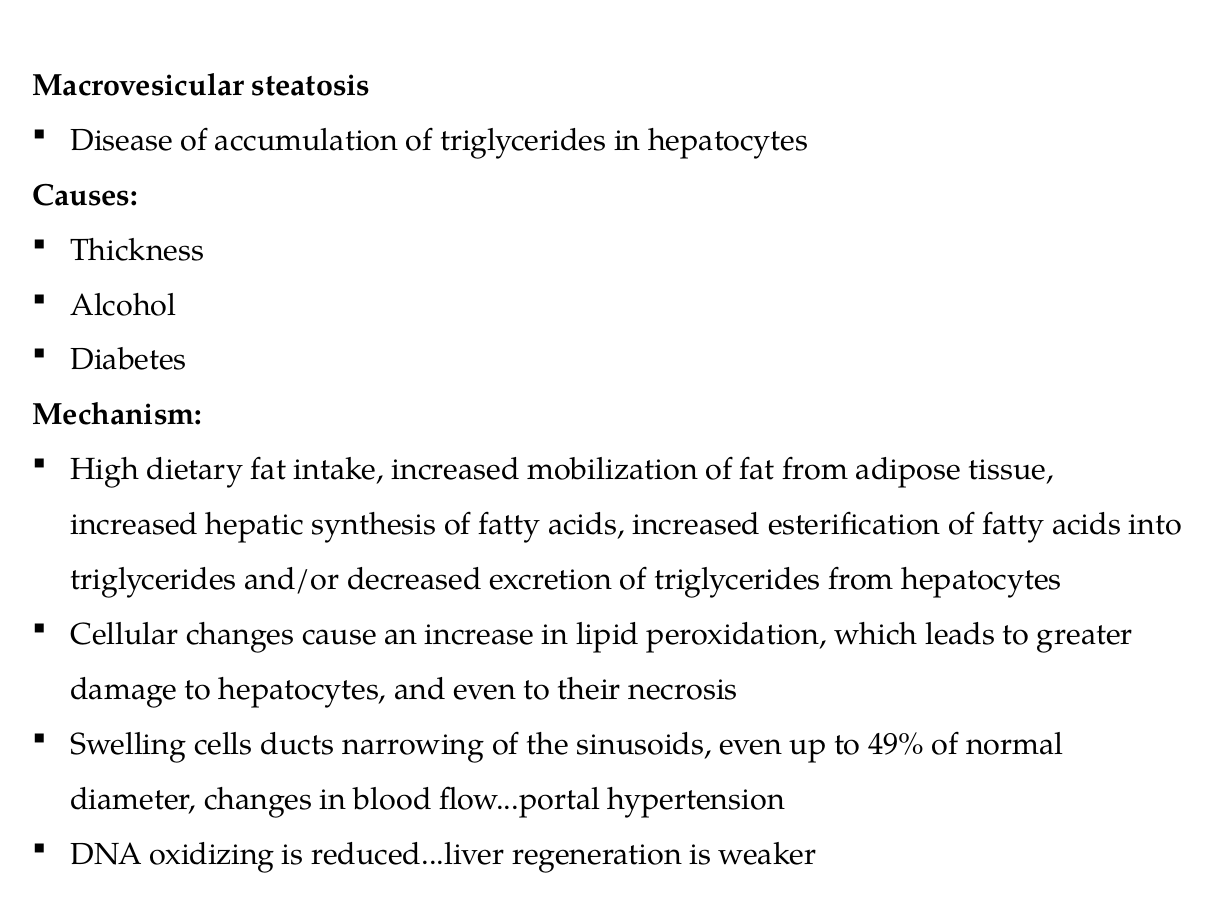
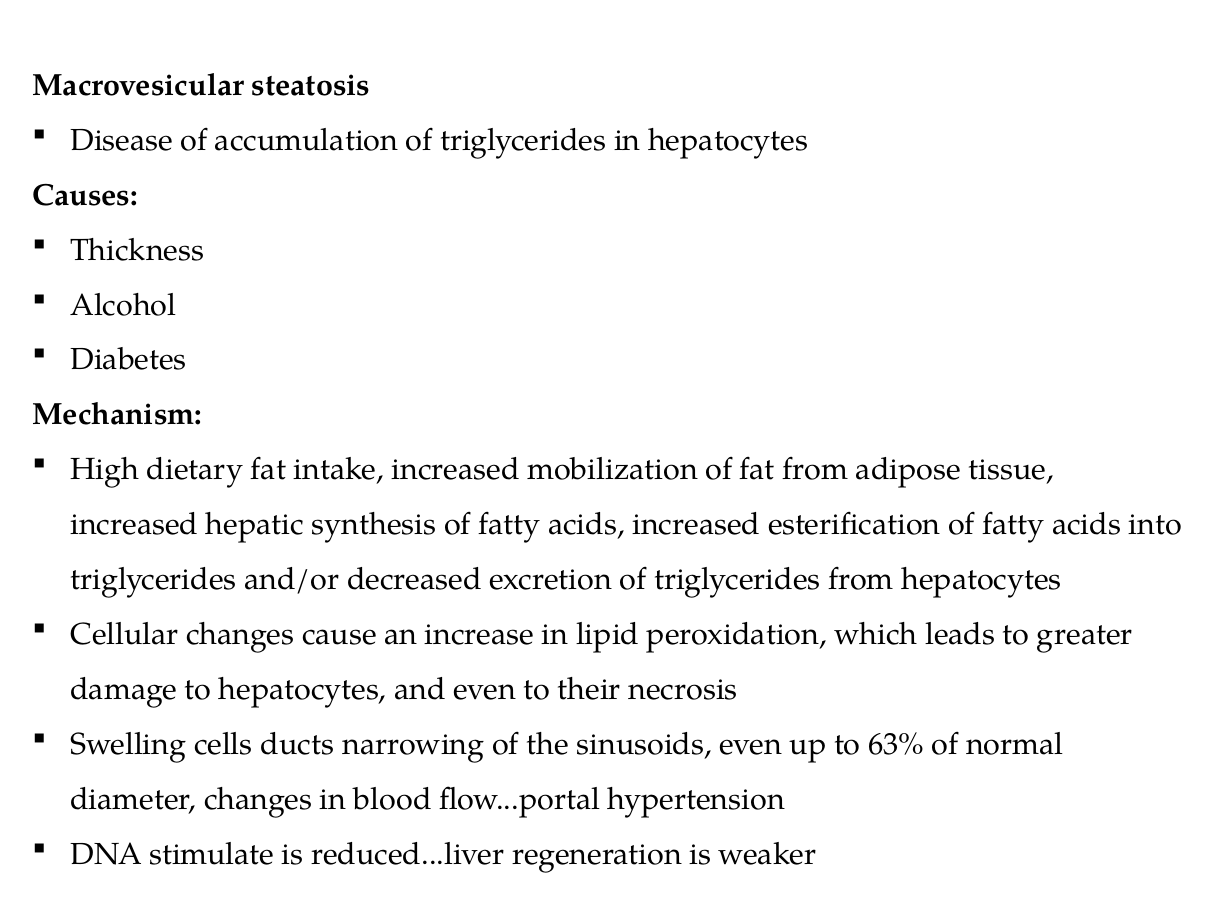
49%: 49% -> 63%
oxidizing: oxidizing -> stimulate
